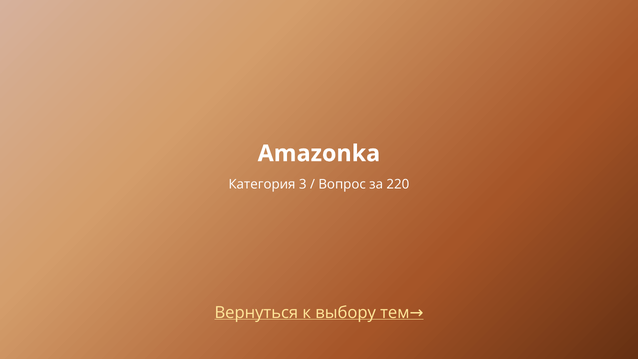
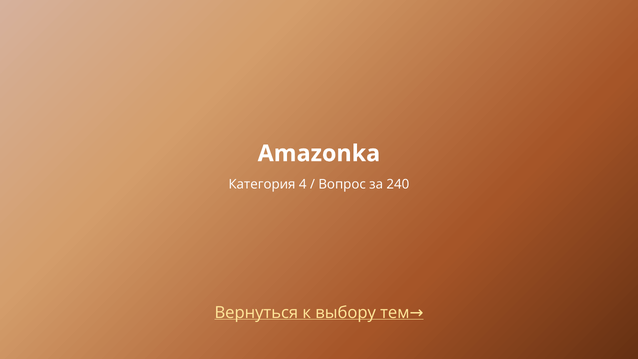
3: 3 -> 4
220: 220 -> 240
